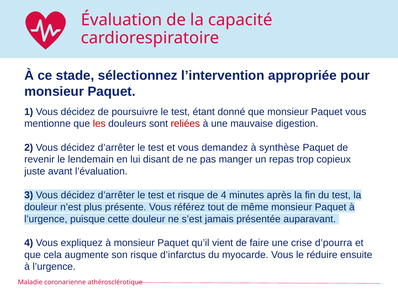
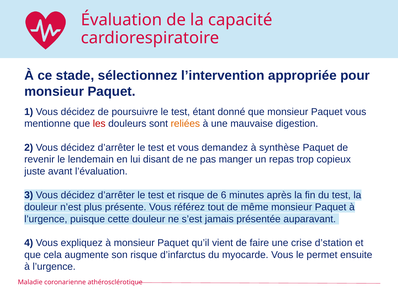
reliées colour: red -> orange
de 4: 4 -> 6
d’pourra: d’pourra -> d’station
réduire: réduire -> permet
